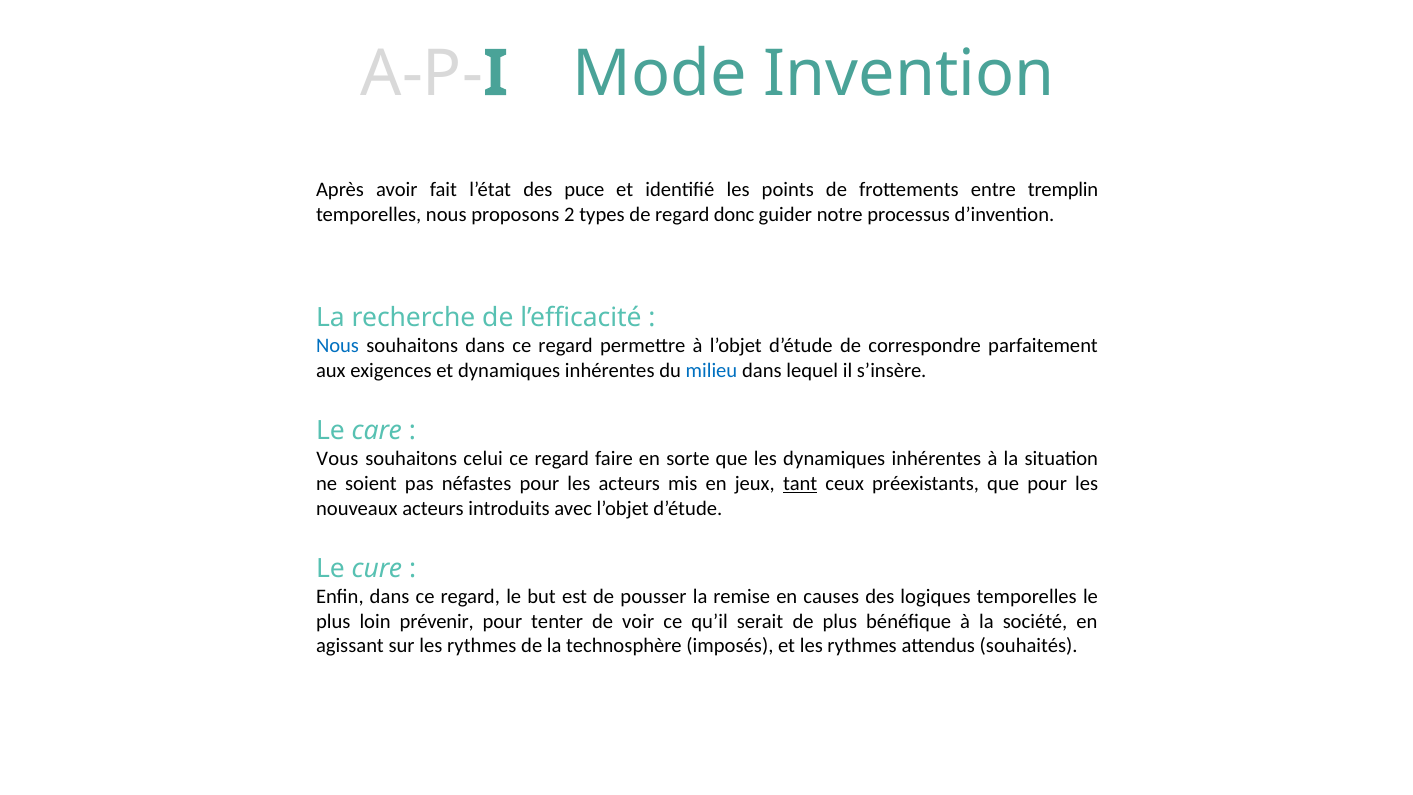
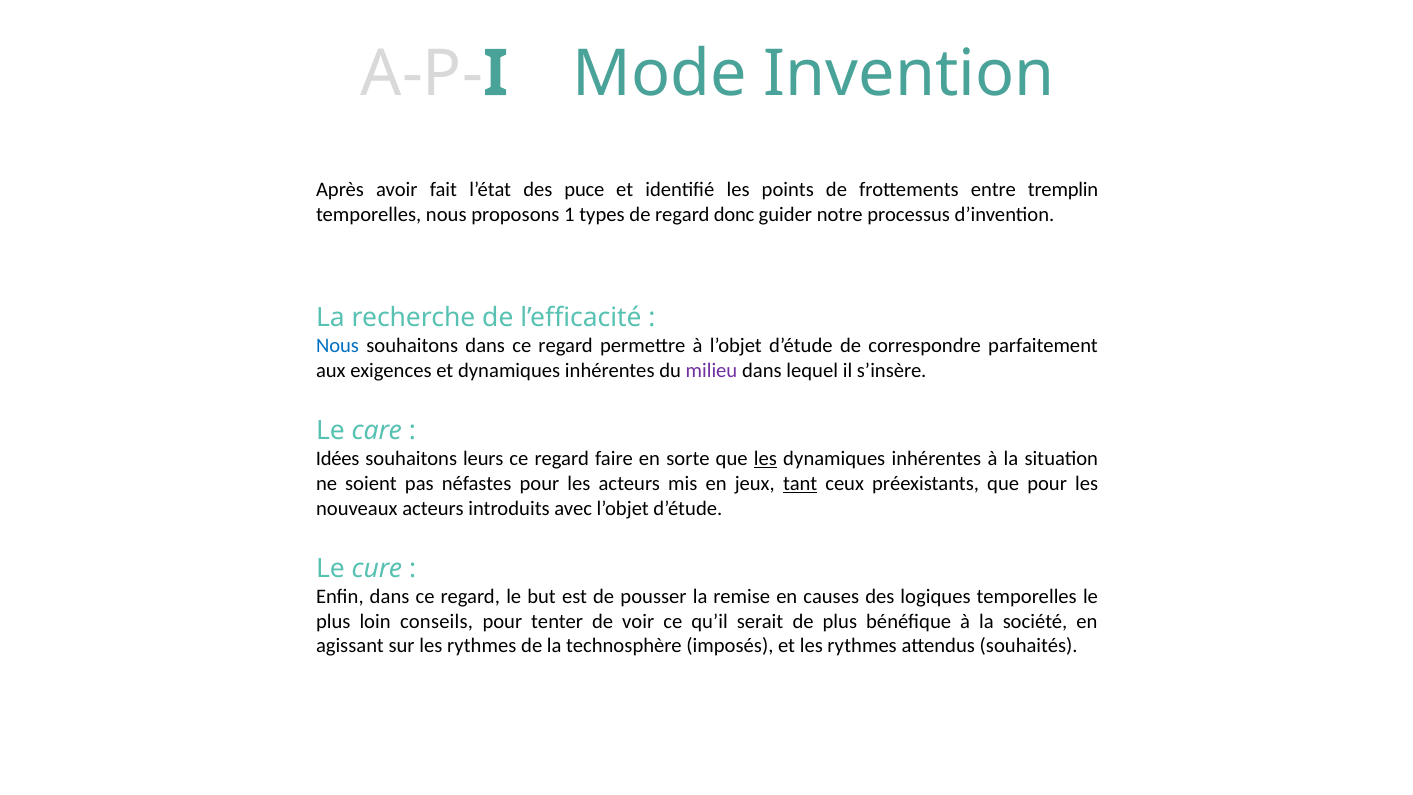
2: 2 -> 1
milieu colour: blue -> purple
Vous: Vous -> Idées
celui: celui -> leurs
les at (765, 459) underline: none -> present
prévenir: prévenir -> conseils
